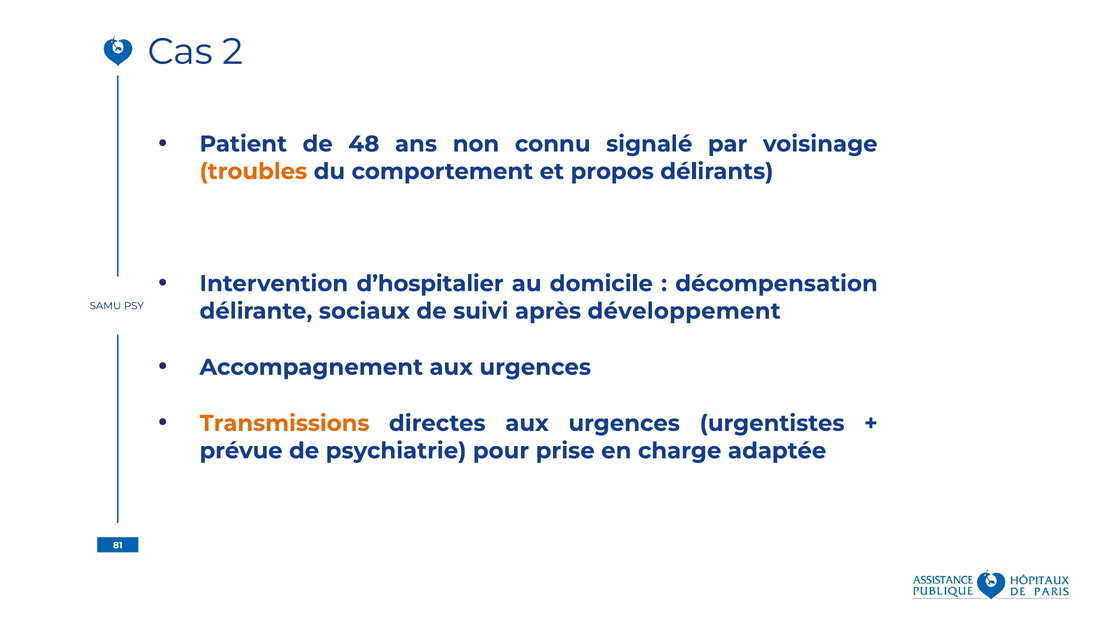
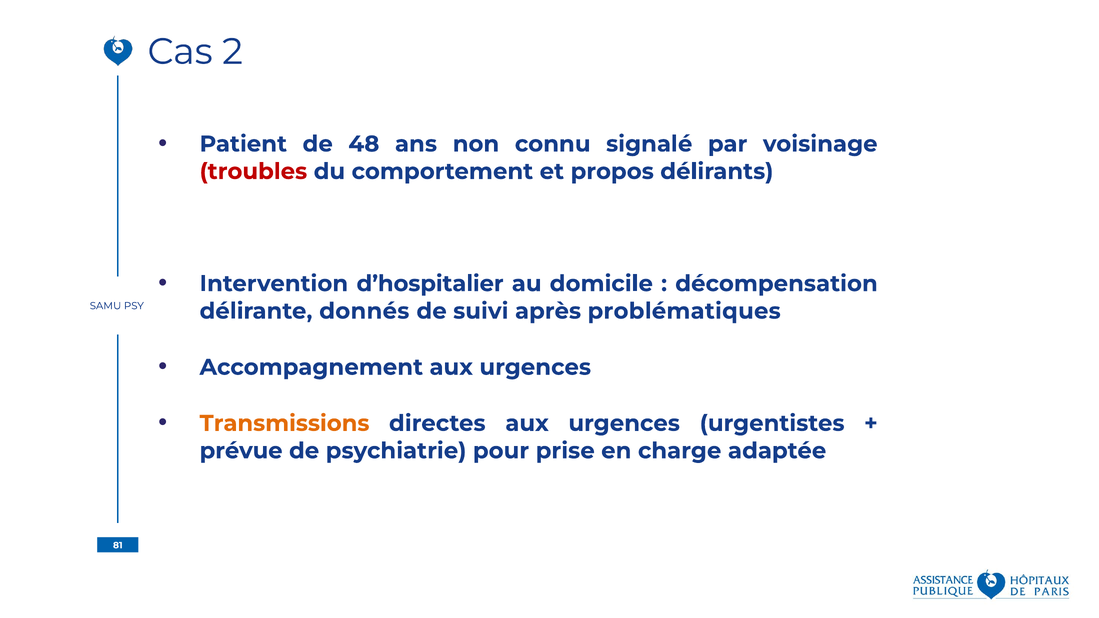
troubles colour: orange -> red
sociaux: sociaux -> donnés
développement: développement -> problématiques
